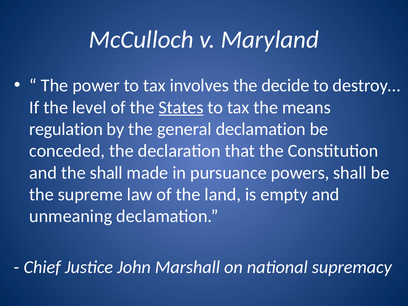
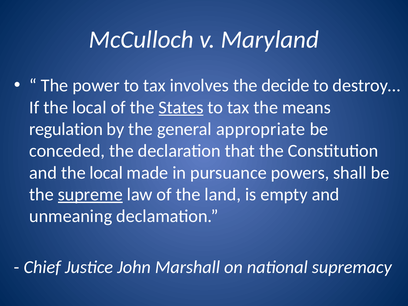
level at (89, 107): level -> local
general declamation: declamation -> appropriate
and the shall: shall -> local
supreme underline: none -> present
